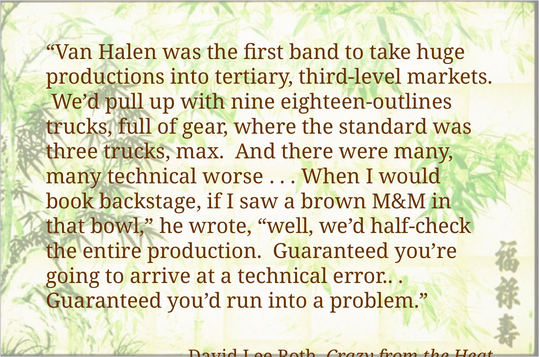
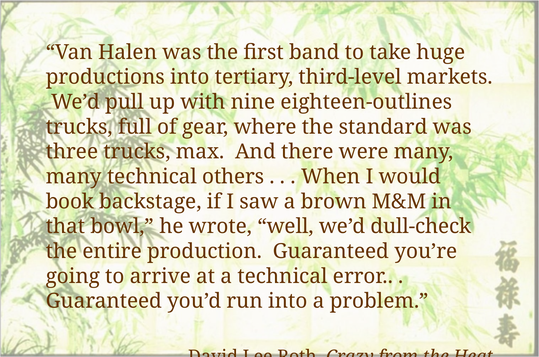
worse: worse -> others
half-check: half-check -> dull-check
